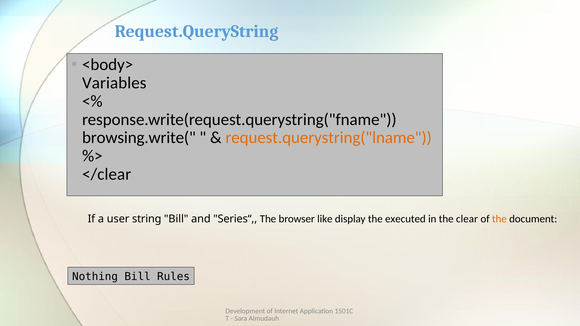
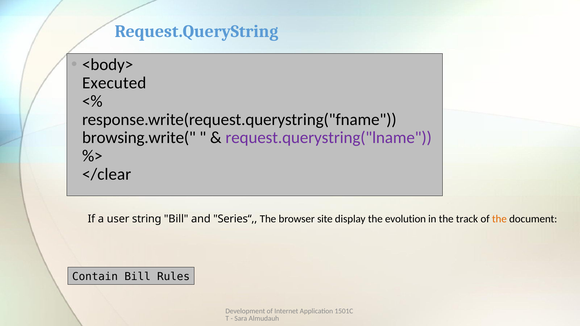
Variables: Variables -> Executed
request.querystring("lname colour: orange -> purple
like: like -> site
executed: executed -> evolution
clear: clear -> track
Nothing: Nothing -> Contain
